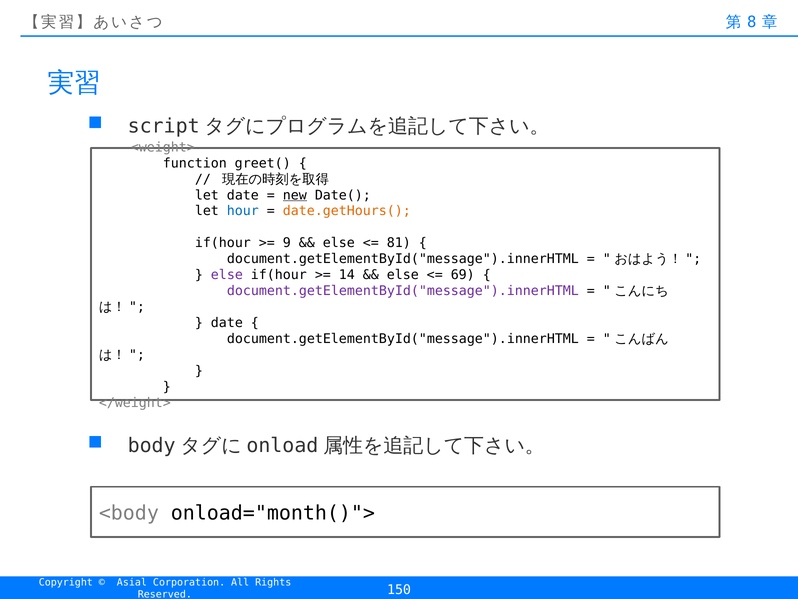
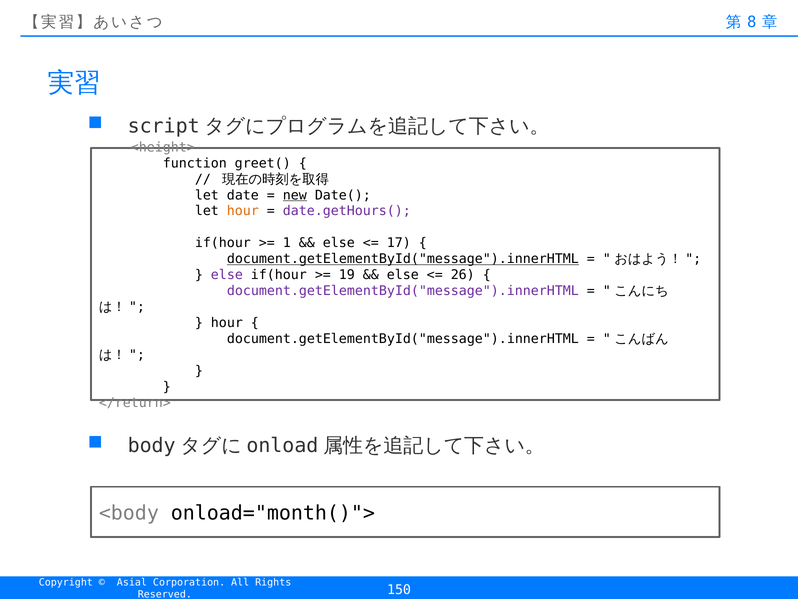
<weight>: <weight> -> <height>
hour at (243, 211) colour: blue -> orange
date.getHours( colour: orange -> purple
9: 9 -> 1
81: 81 -> 17
document.getElementById("message").innerHTML at (403, 259) underline: none -> present
14: 14 -> 19
69: 69 -> 26
date at (227, 323): date -> hour
</weight>: </weight> -> </return>
